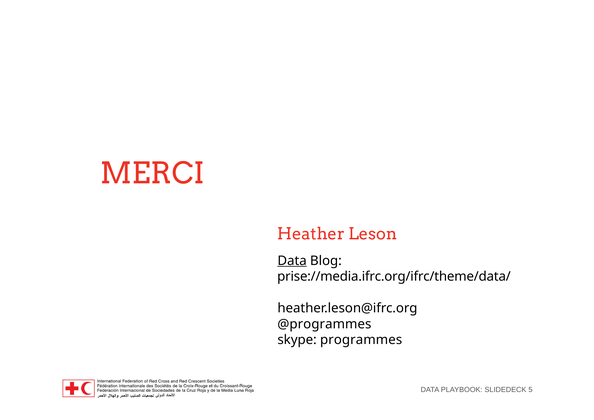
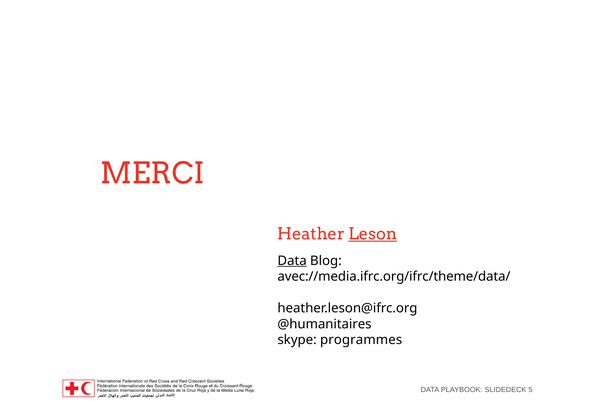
Leson underline: none -> present
prise://media.ifrc.org/ifrc/theme/data/: prise://media.ifrc.org/ifrc/theme/data/ -> avec://media.ifrc.org/ifrc/theme/data/
@programmes: @programmes -> @humanitaires
